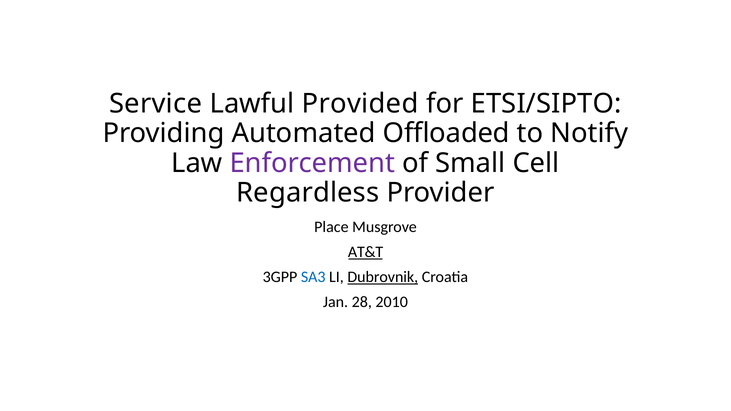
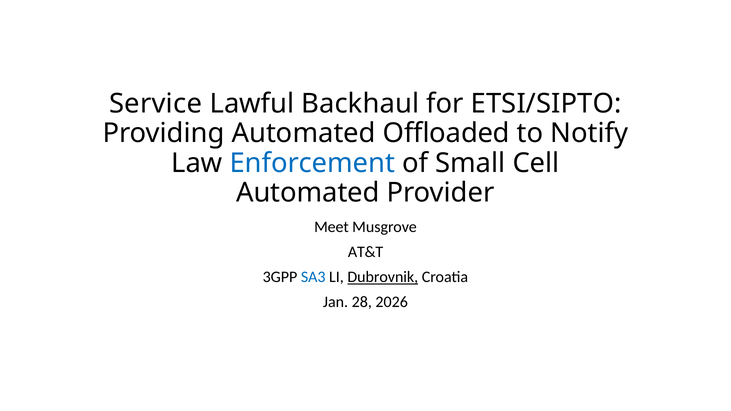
Provided: Provided -> Backhaul
Enforcement colour: purple -> blue
Regardless at (308, 193): Regardless -> Automated
Place: Place -> Meet
AT&T underline: present -> none
2010: 2010 -> 2026
